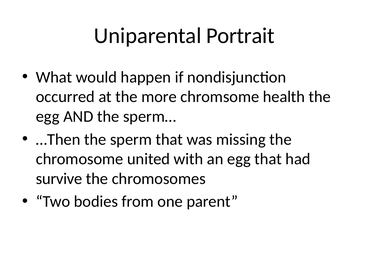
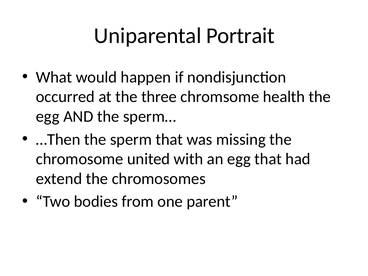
more: more -> three
survive: survive -> extend
